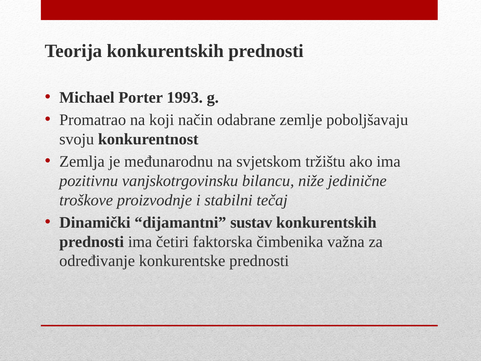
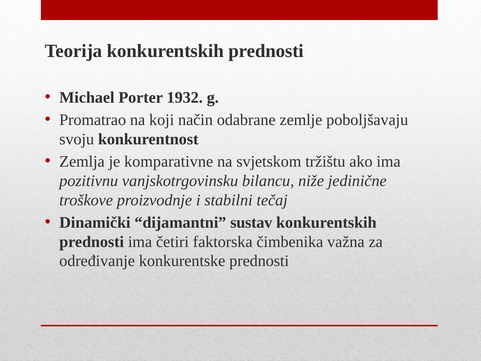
1993: 1993 -> 1932
međunarodnu: međunarodnu -> komparativne
